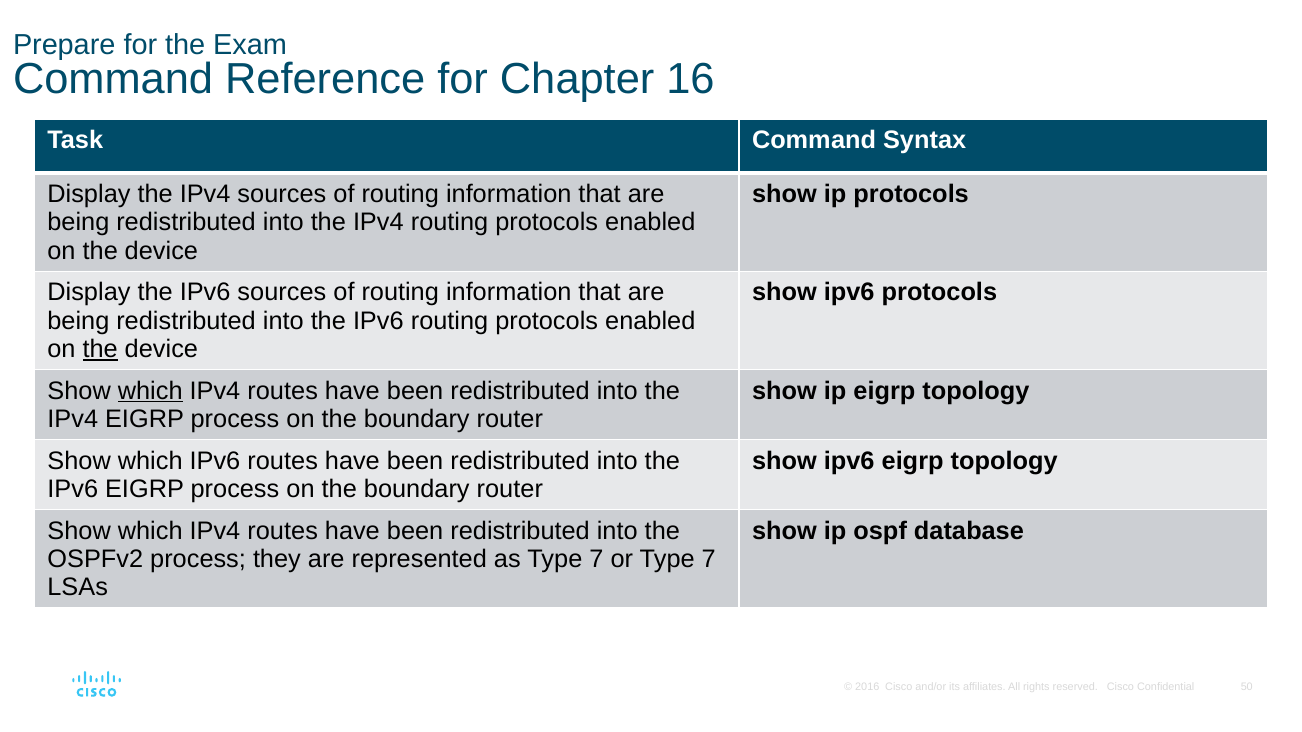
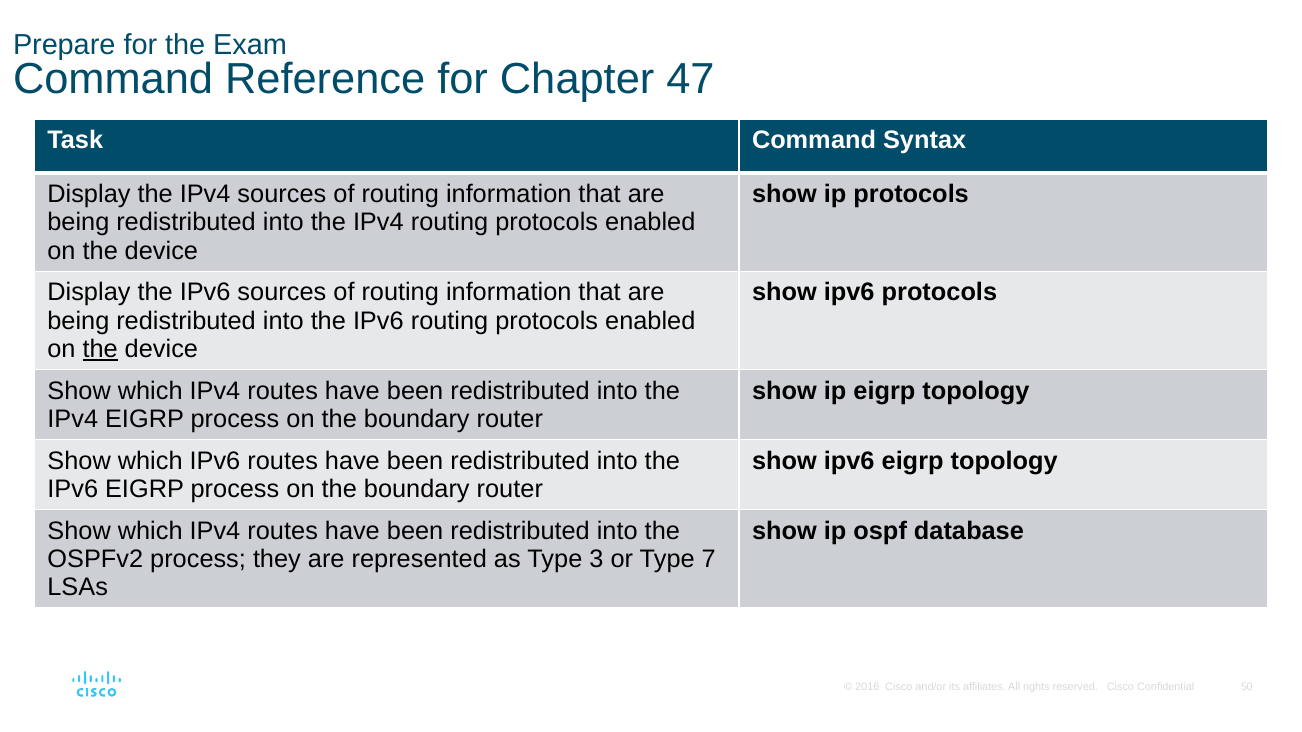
16: 16 -> 47
which at (150, 391) underline: present -> none
as Type 7: 7 -> 3
